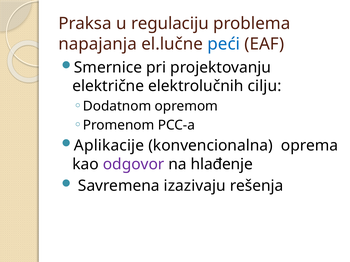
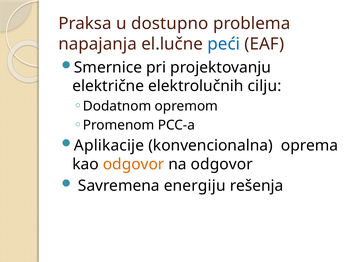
regulaciju: regulaciju -> dostupno
odgovor at (134, 165) colour: purple -> orange
na hlađenje: hlađenje -> odgovor
izazivaju: izazivaju -> energiju
